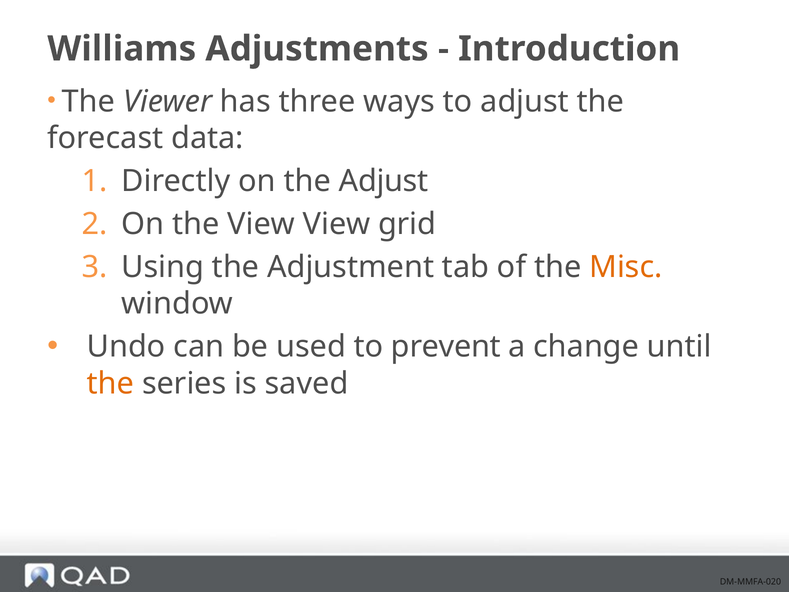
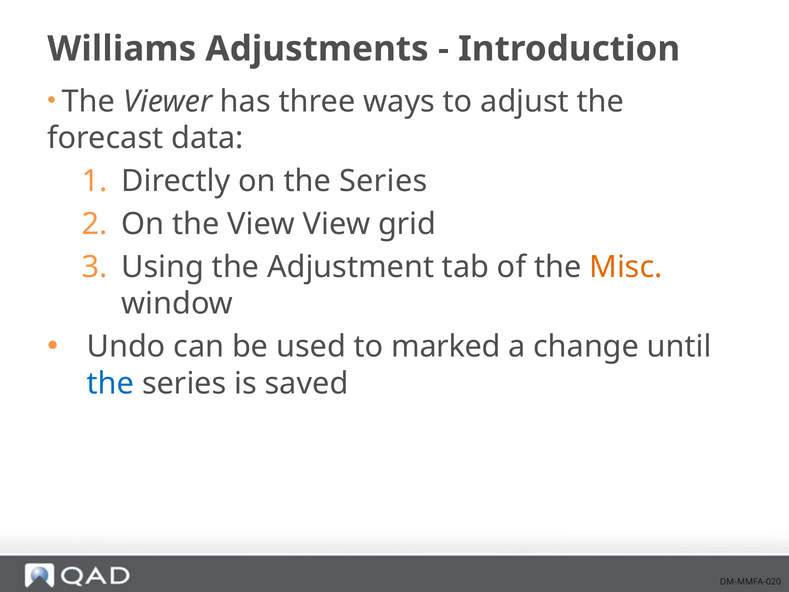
on the Adjust: Adjust -> Series
prevent: prevent -> marked
the at (110, 383) colour: orange -> blue
